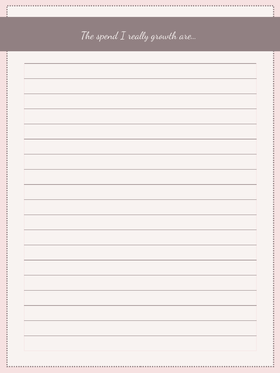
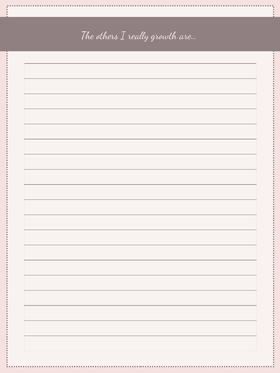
spend: spend -> others
